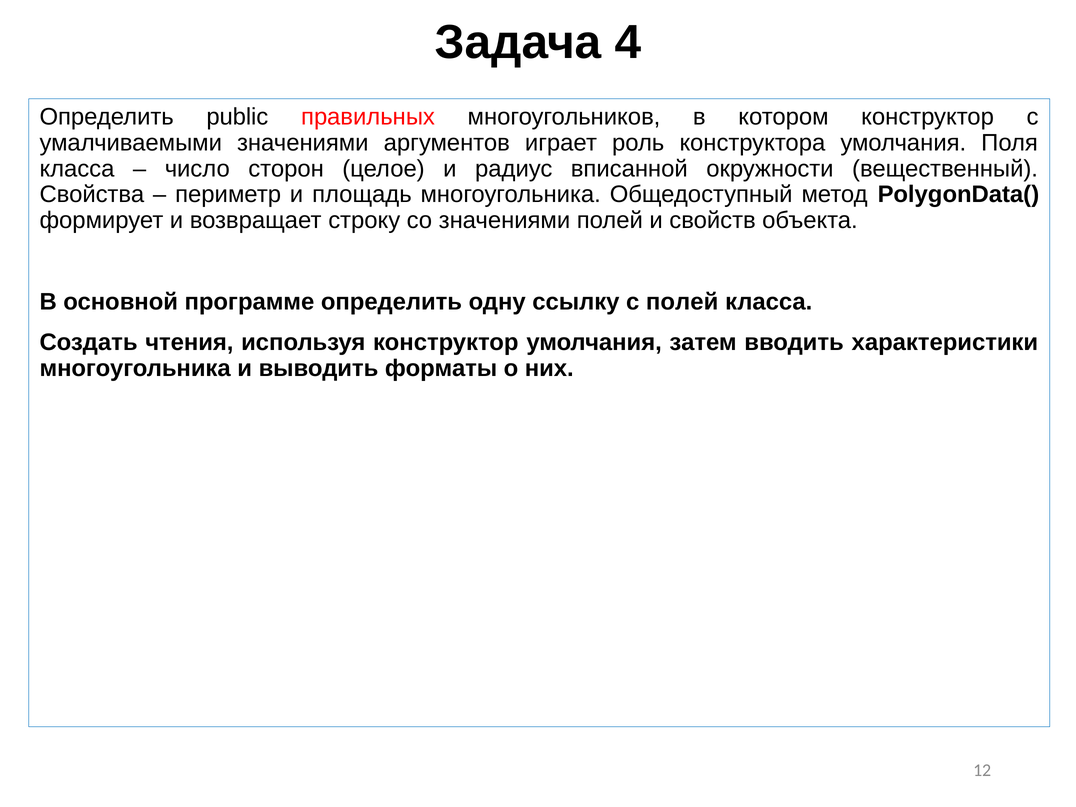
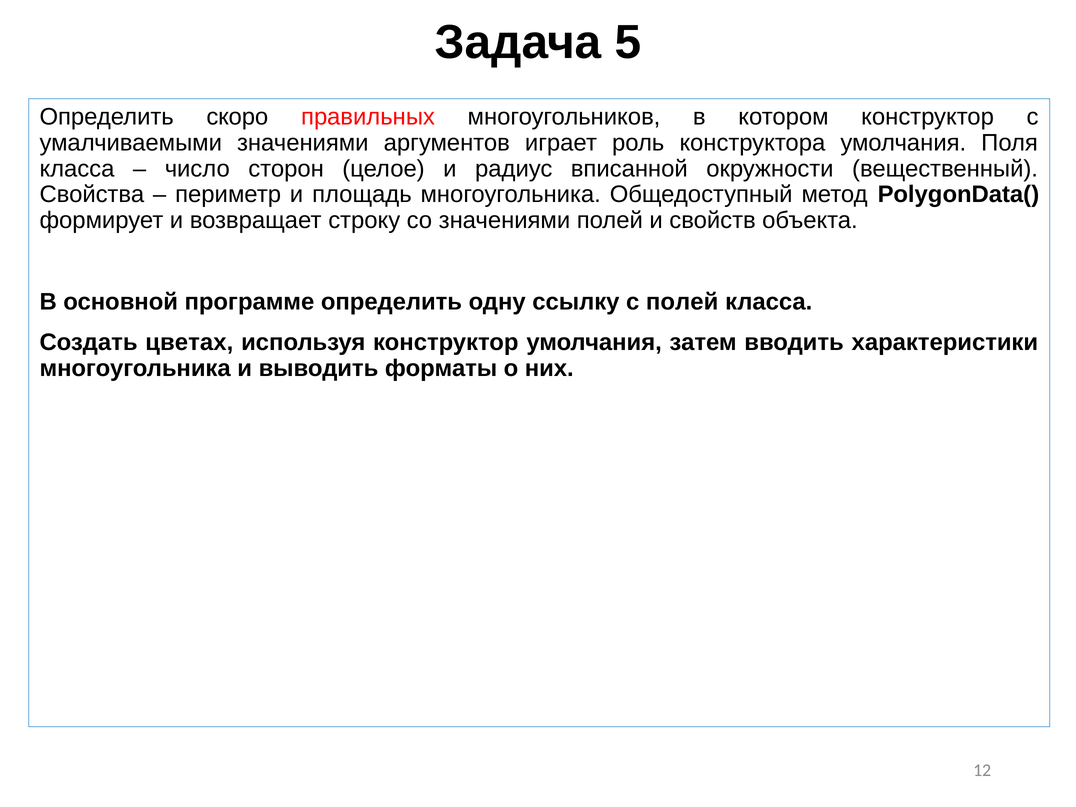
4: 4 -> 5
public: public -> скоро
чтения: чтения -> цветах
